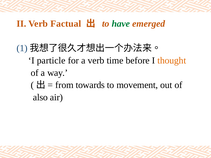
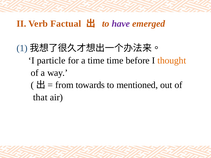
have colour: green -> purple
a verb: verb -> time
movement: movement -> mentioned
also: also -> that
